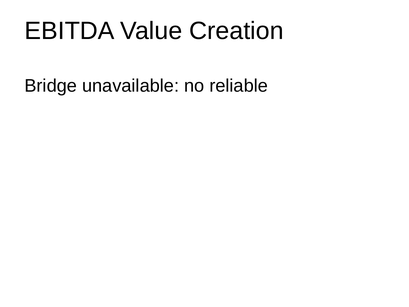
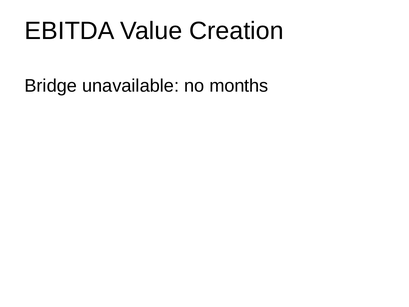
reliable: reliable -> months
